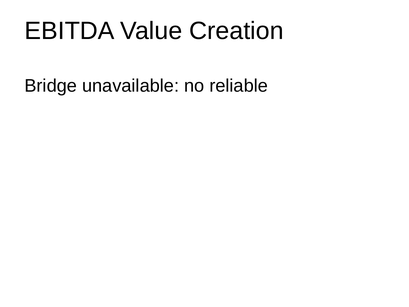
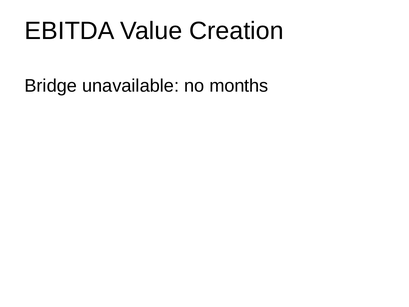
reliable: reliable -> months
